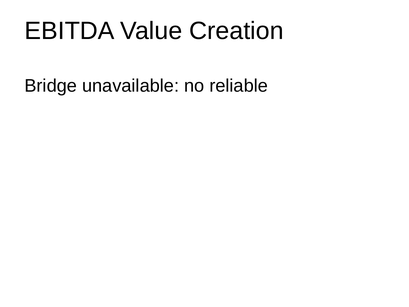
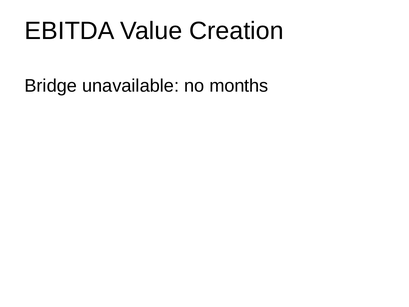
reliable: reliable -> months
